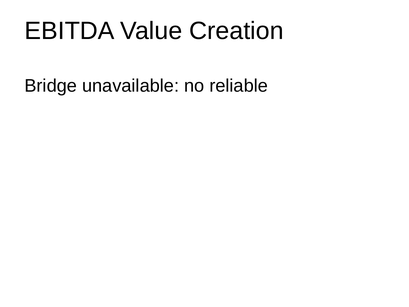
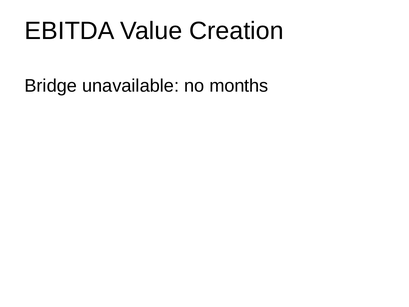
reliable: reliable -> months
